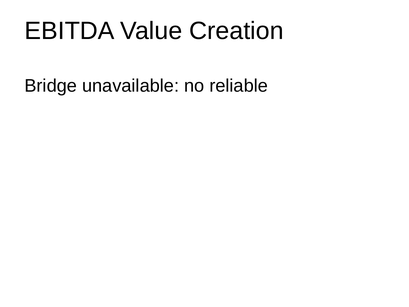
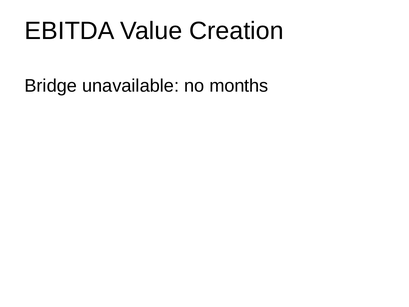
reliable: reliable -> months
